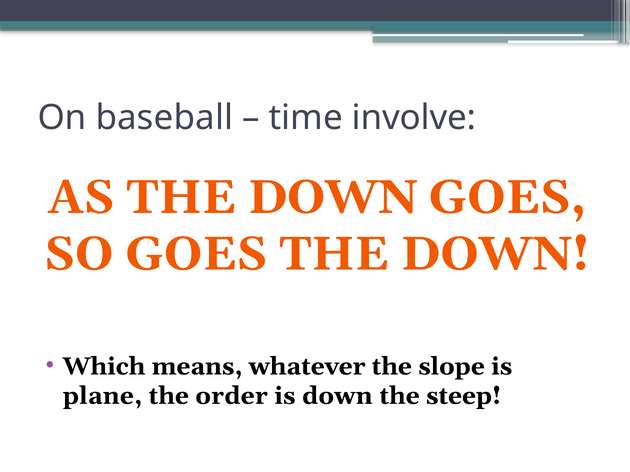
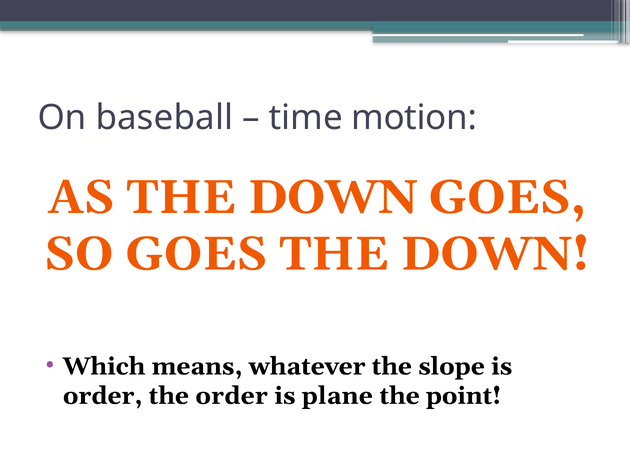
involve: involve -> motion
plane at (103, 396): plane -> order
is down: down -> plane
steep: steep -> point
